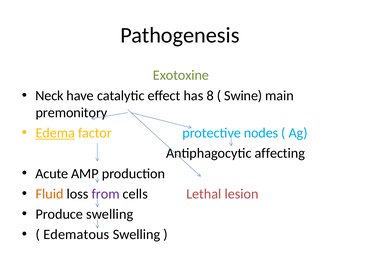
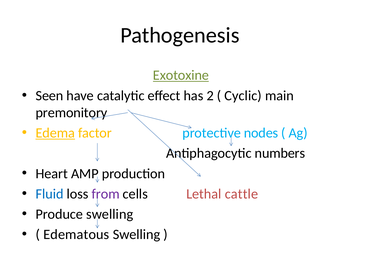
Exotoxine underline: none -> present
Neck: Neck -> Seen
8: 8 -> 2
Swine: Swine -> Cyclic
affecting: affecting -> numbers
Acute: Acute -> Heart
Fluid colour: orange -> blue
lesion: lesion -> cattle
